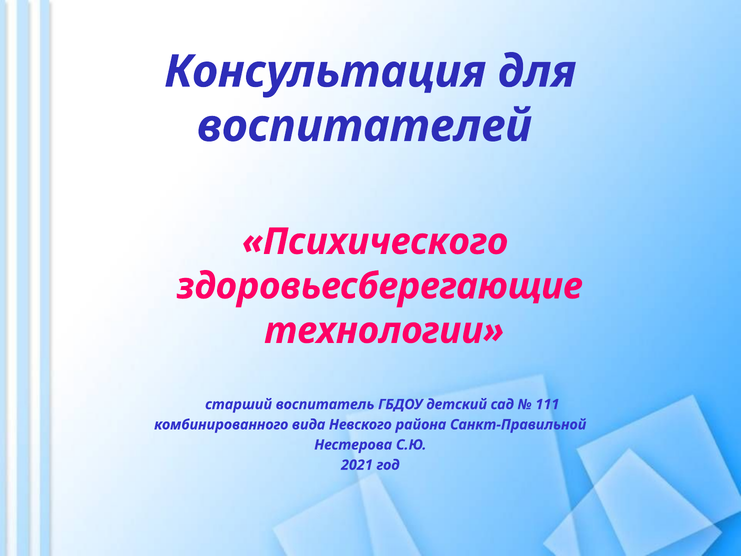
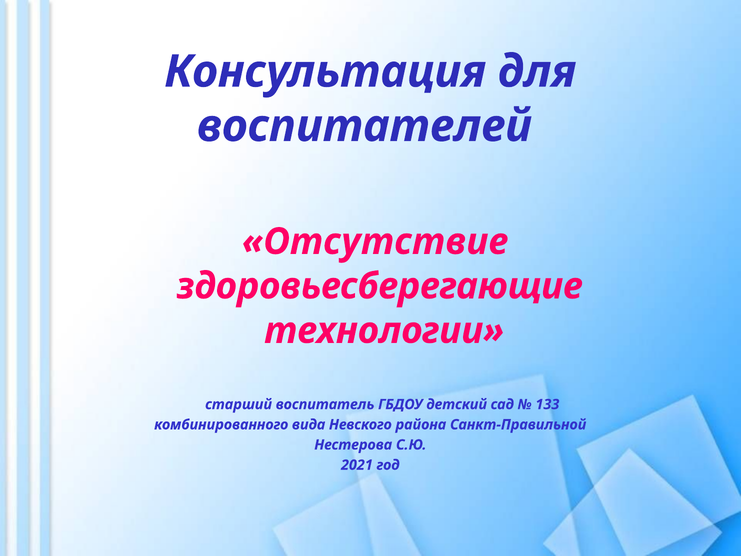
Психического: Психического -> Отсутствие
111: 111 -> 133
